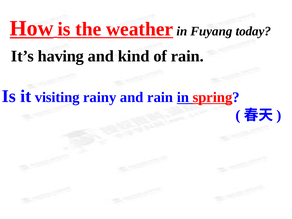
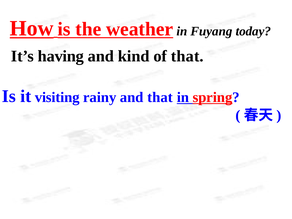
of rain: rain -> that
and rain: rain -> that
